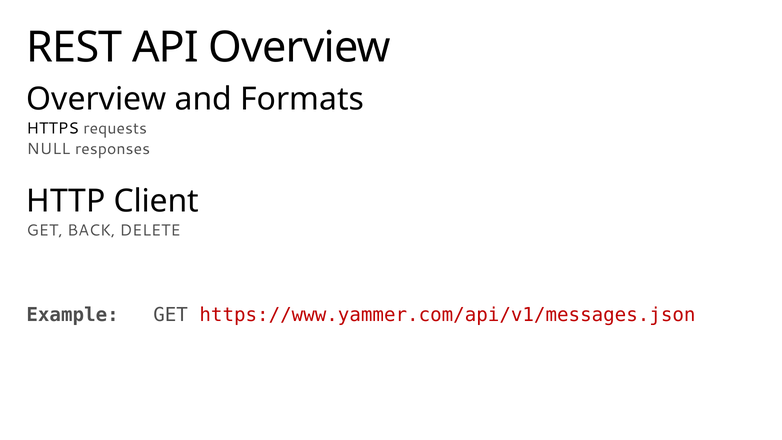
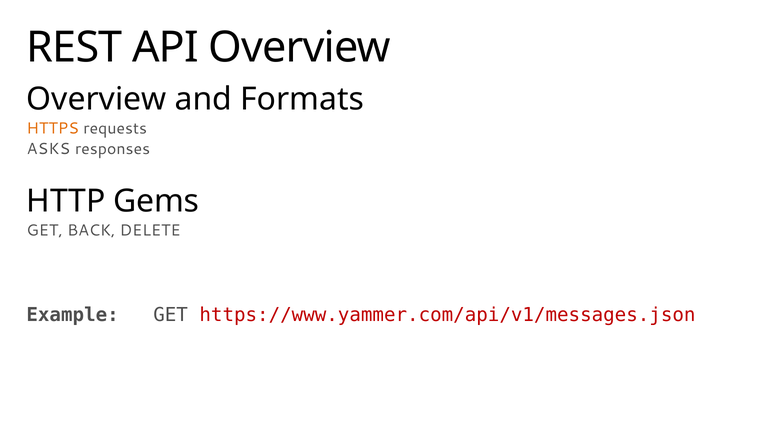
HTTPS colour: black -> orange
NULL: NULL -> ASKS
Client: Client -> Gems
